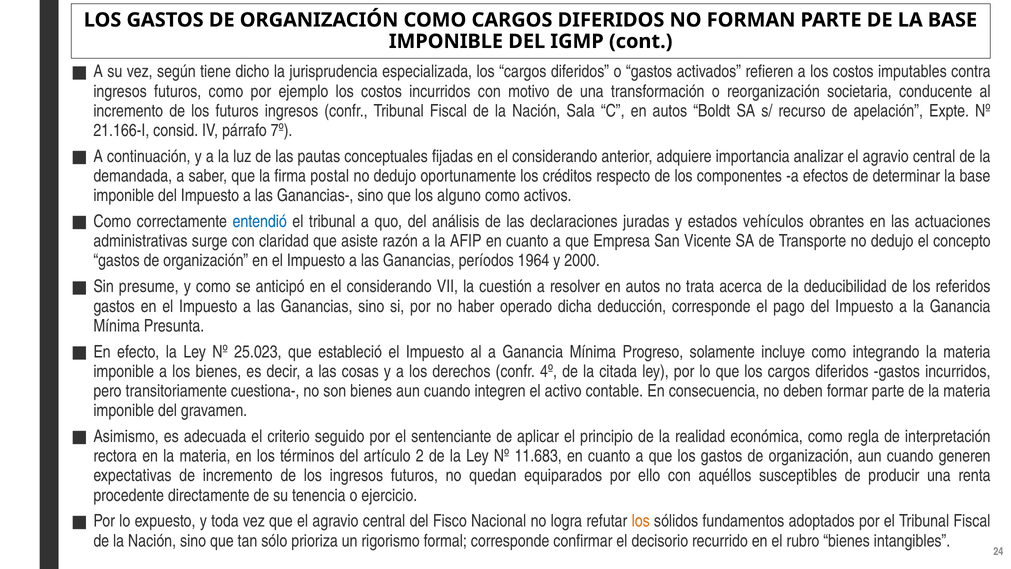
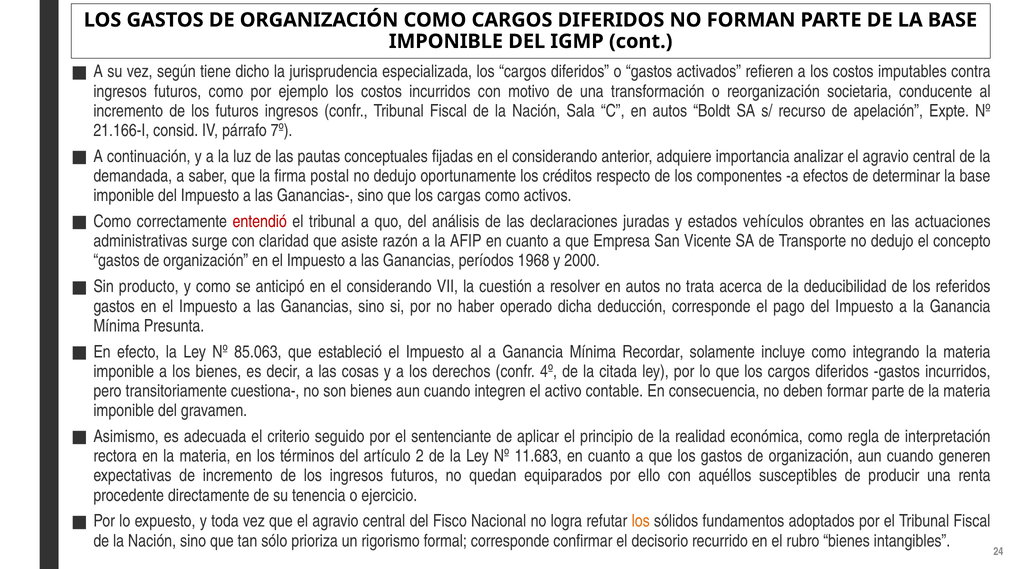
alguno: alguno -> cargas
entendió colour: blue -> red
1964: 1964 -> 1968
presume: presume -> producto
25.023: 25.023 -> 85.063
Progreso: Progreso -> Recordar
